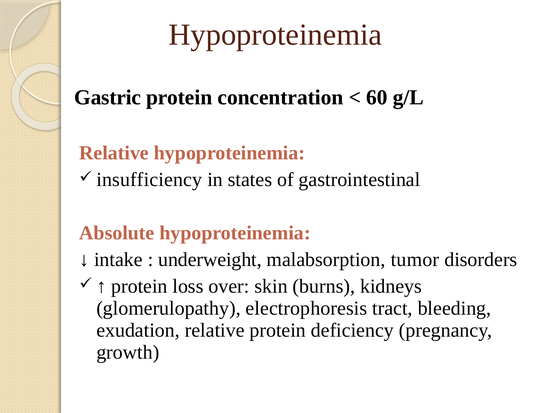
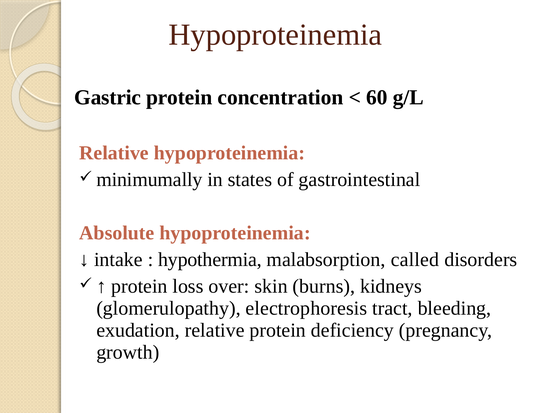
insufficiency: insufficiency -> minimumally
underweight: underweight -> hypothermia
tumor: tumor -> called
